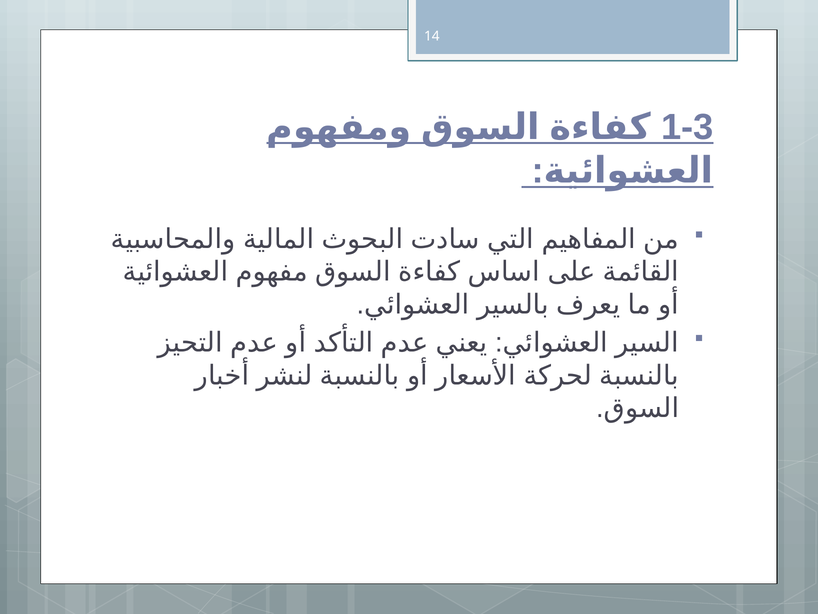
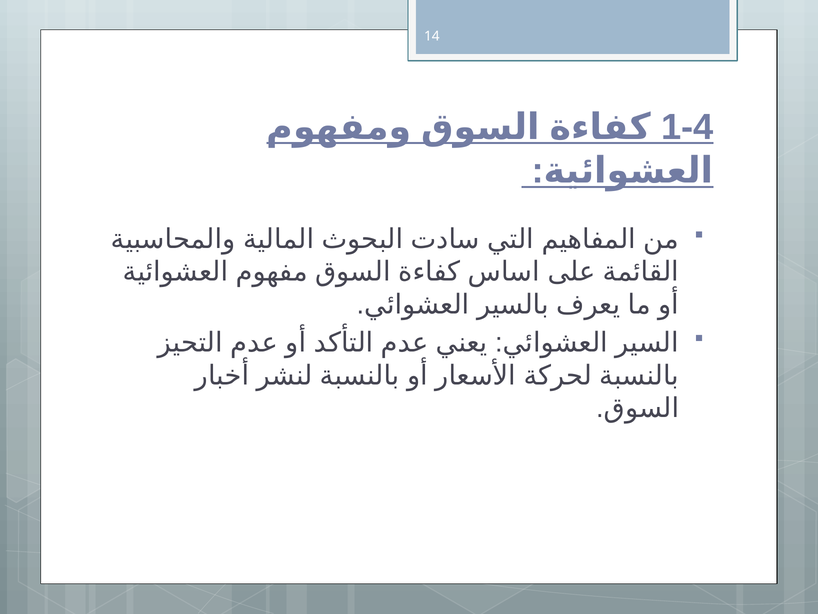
1-3: 1-3 -> 1-4
